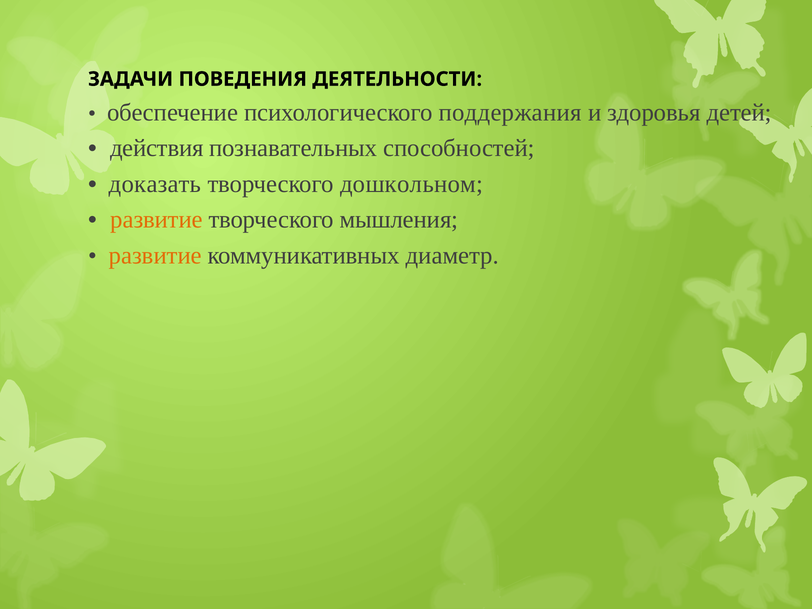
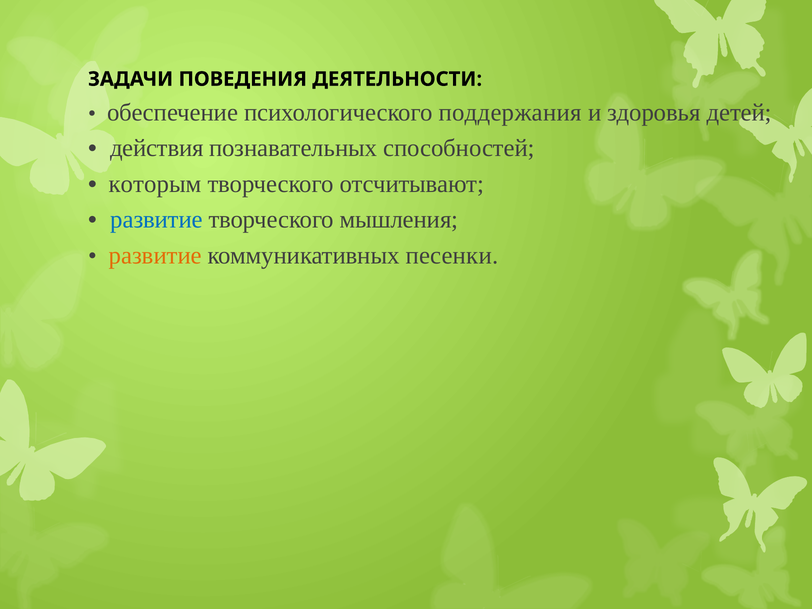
доказать: доказать -> которым
дошкольном: дошкольном -> отсчитывают
развитие at (157, 220) colour: orange -> blue
диаметр: диаметр -> песенки
